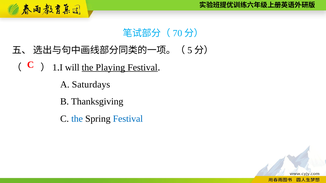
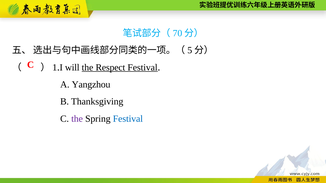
Playing: Playing -> Respect
Saturdays: Saturdays -> Yangzhou
the at (77, 119) colour: blue -> purple
